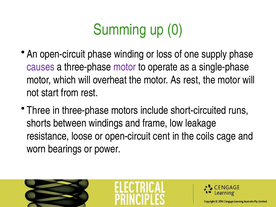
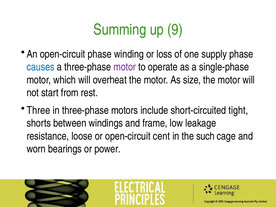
0: 0 -> 9
causes colour: purple -> blue
As rest: rest -> size
runs: runs -> tight
coils: coils -> such
